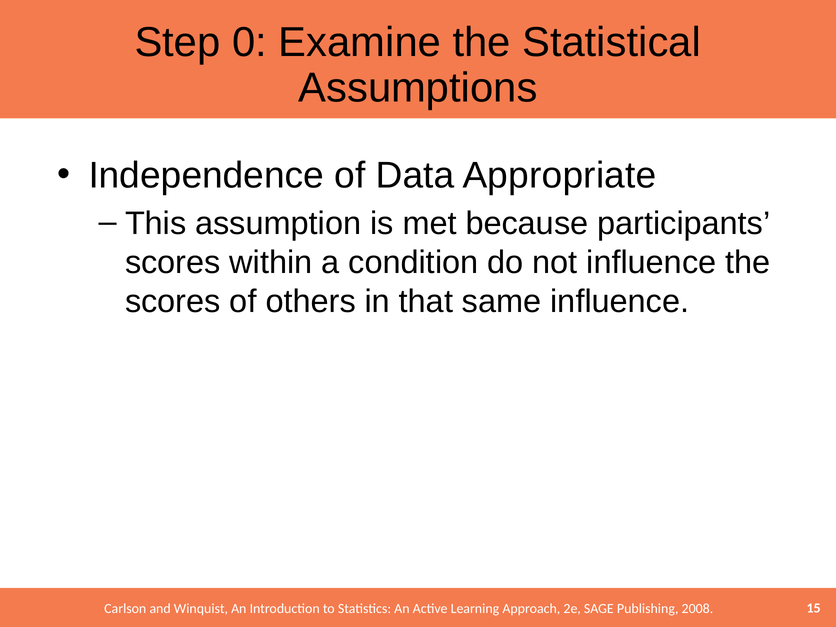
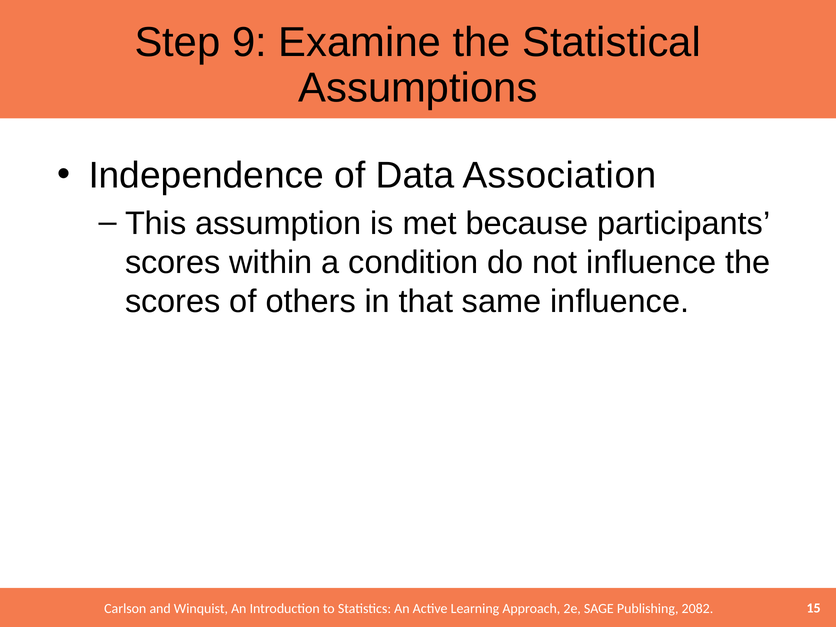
0: 0 -> 9
Appropriate: Appropriate -> Association
2008: 2008 -> 2082
